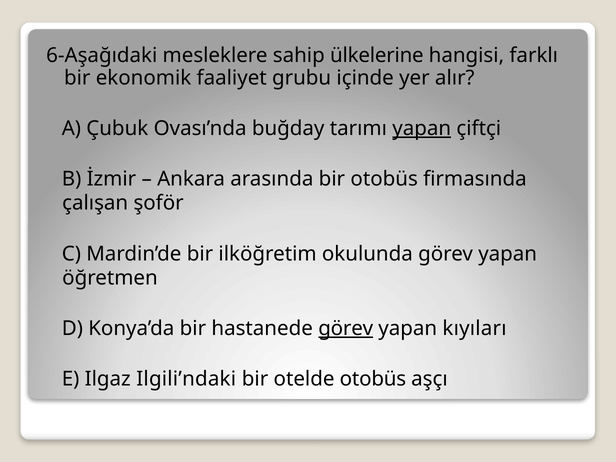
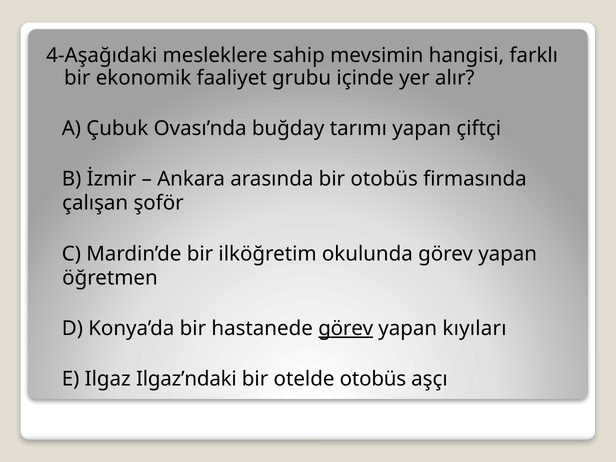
6-Aşağıdaki: 6-Aşağıdaki -> 4-Aşağıdaki
ülkelerine: ülkelerine -> mevsimin
yapan at (422, 128) underline: present -> none
Ilgili’ndaki: Ilgili’ndaki -> Ilgaz’ndaki
